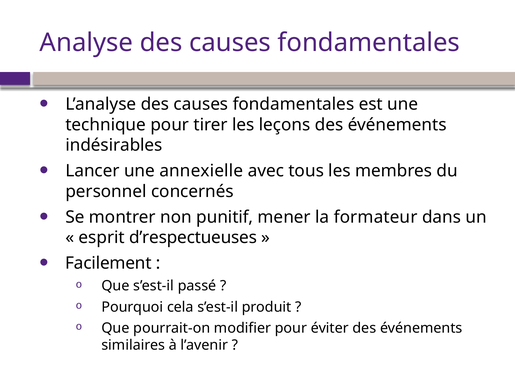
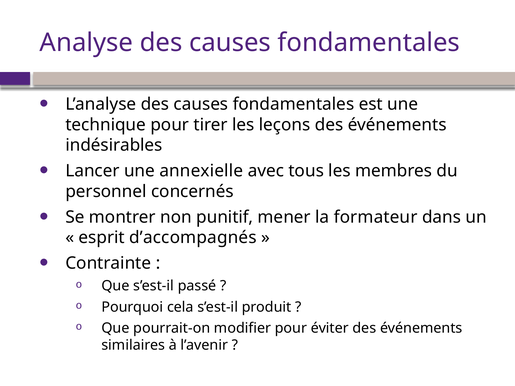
d’respectueuses: d’respectueuses -> d’accompagnés
Facilement: Facilement -> Contrainte
